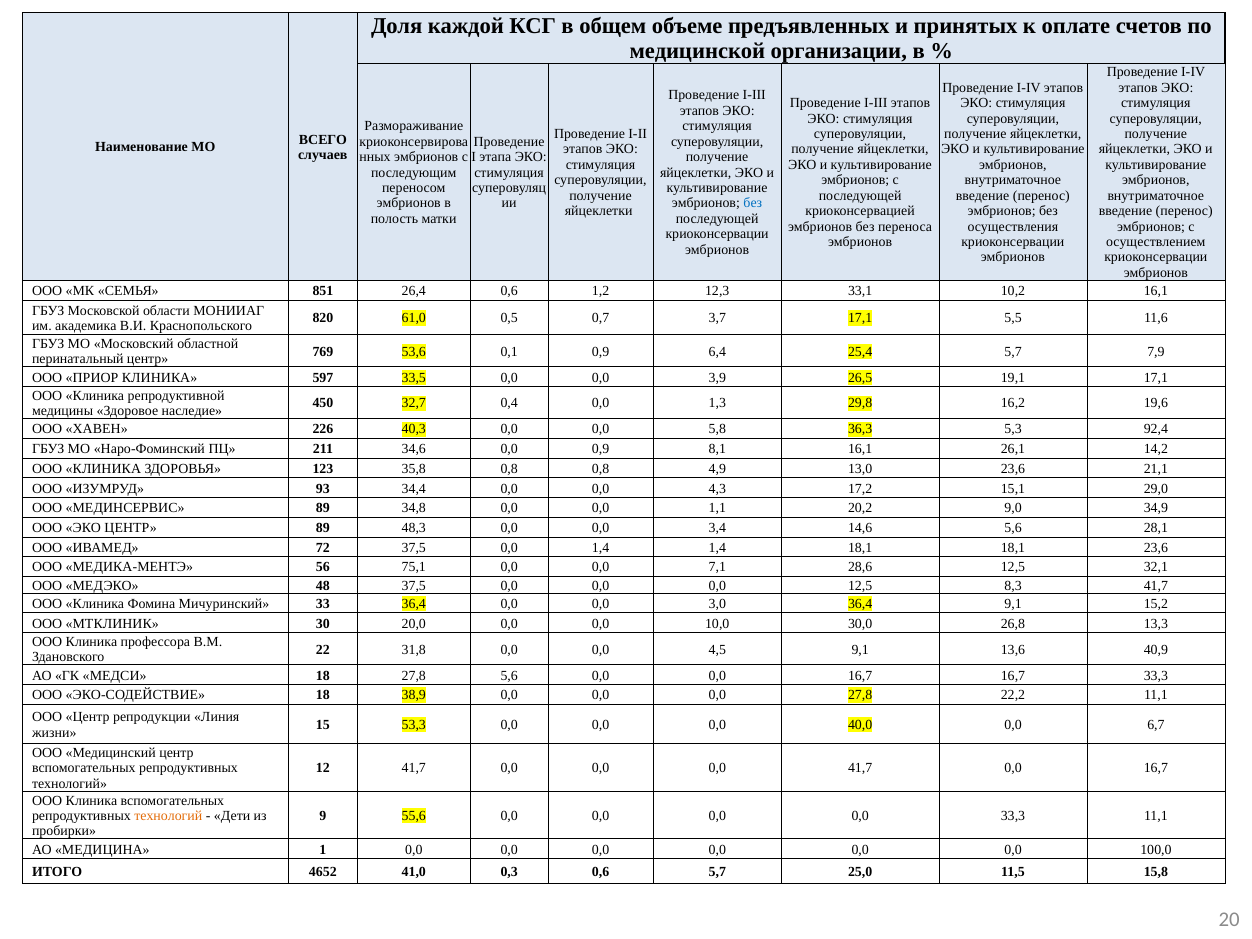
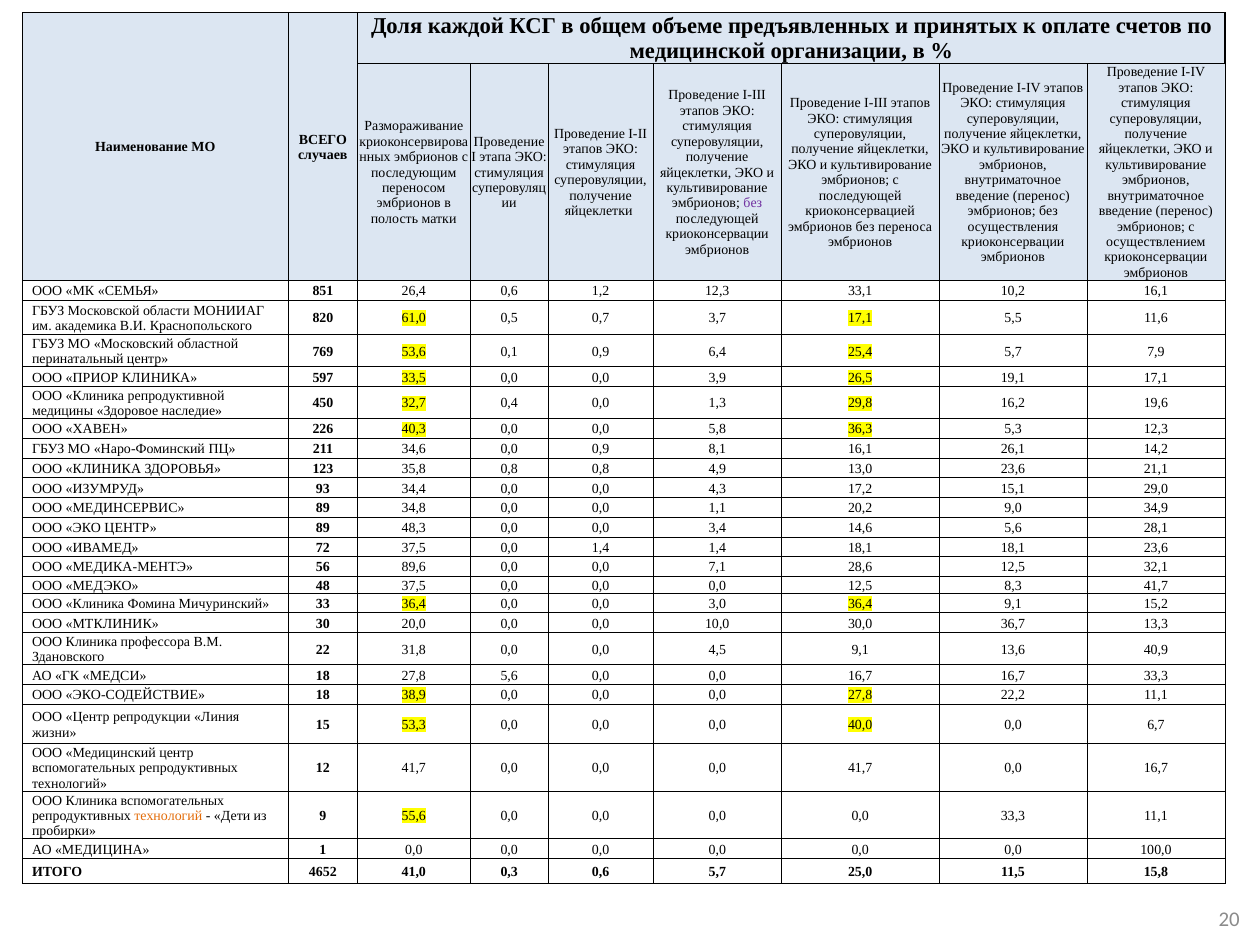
без at (753, 203) colour: blue -> purple
5,3 92,4: 92,4 -> 12,3
75,1: 75,1 -> 89,6
26,8: 26,8 -> 36,7
